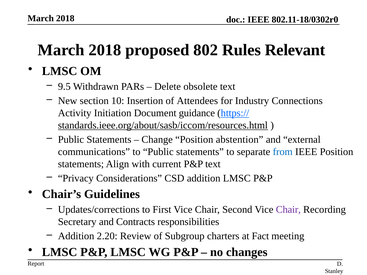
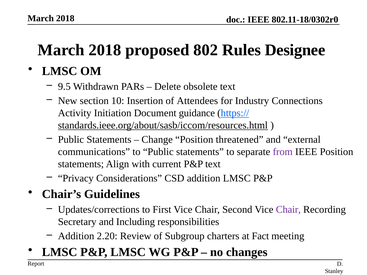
Relevant: Relevant -> Designee
abstention: abstention -> threatened
from colour: blue -> purple
Contracts: Contracts -> Including
